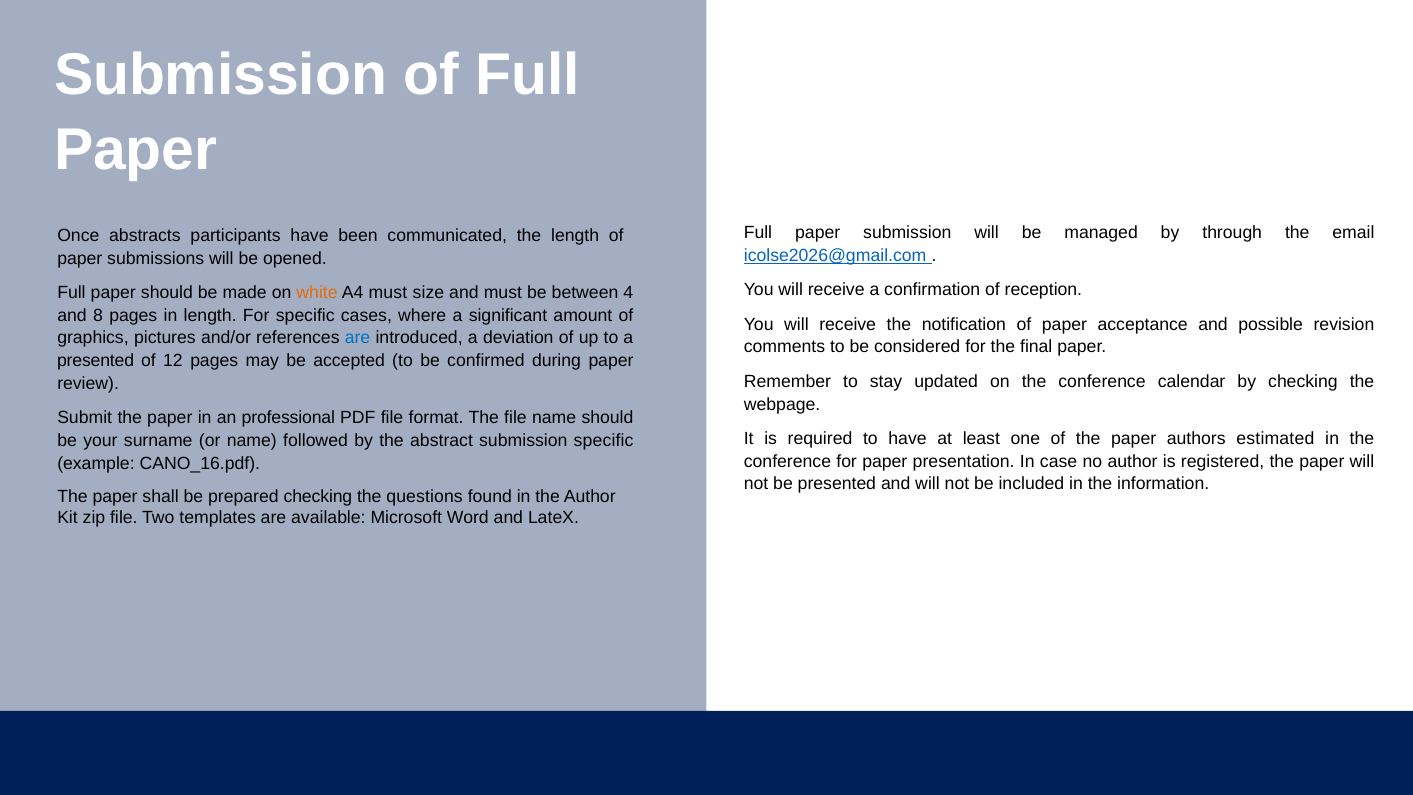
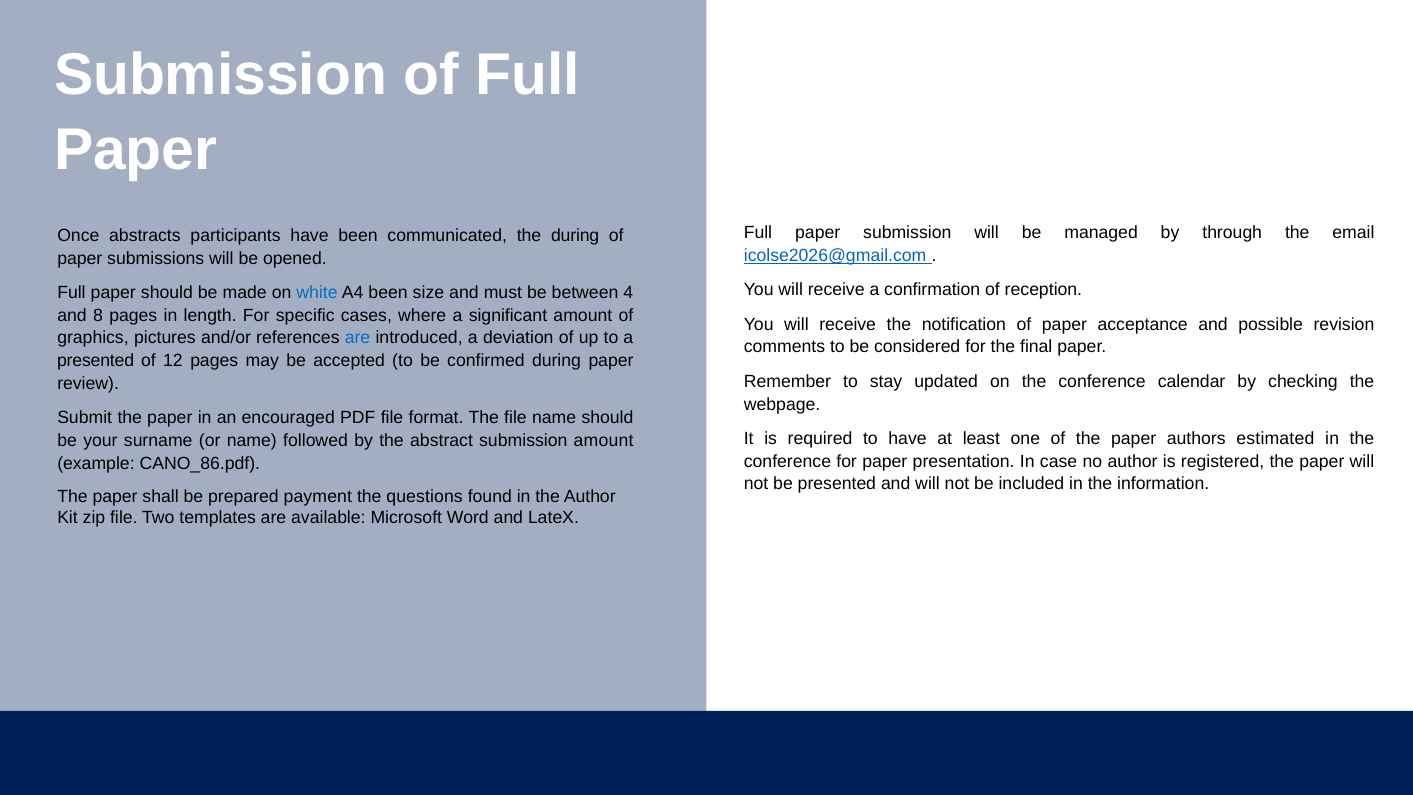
the length: length -> during
white colour: orange -> blue
A4 must: must -> been
professional: professional -> encouraged
submission specific: specific -> amount
CANO_16.pdf: CANO_16.pdf -> CANO_86.pdf
prepared checking: checking -> payment
